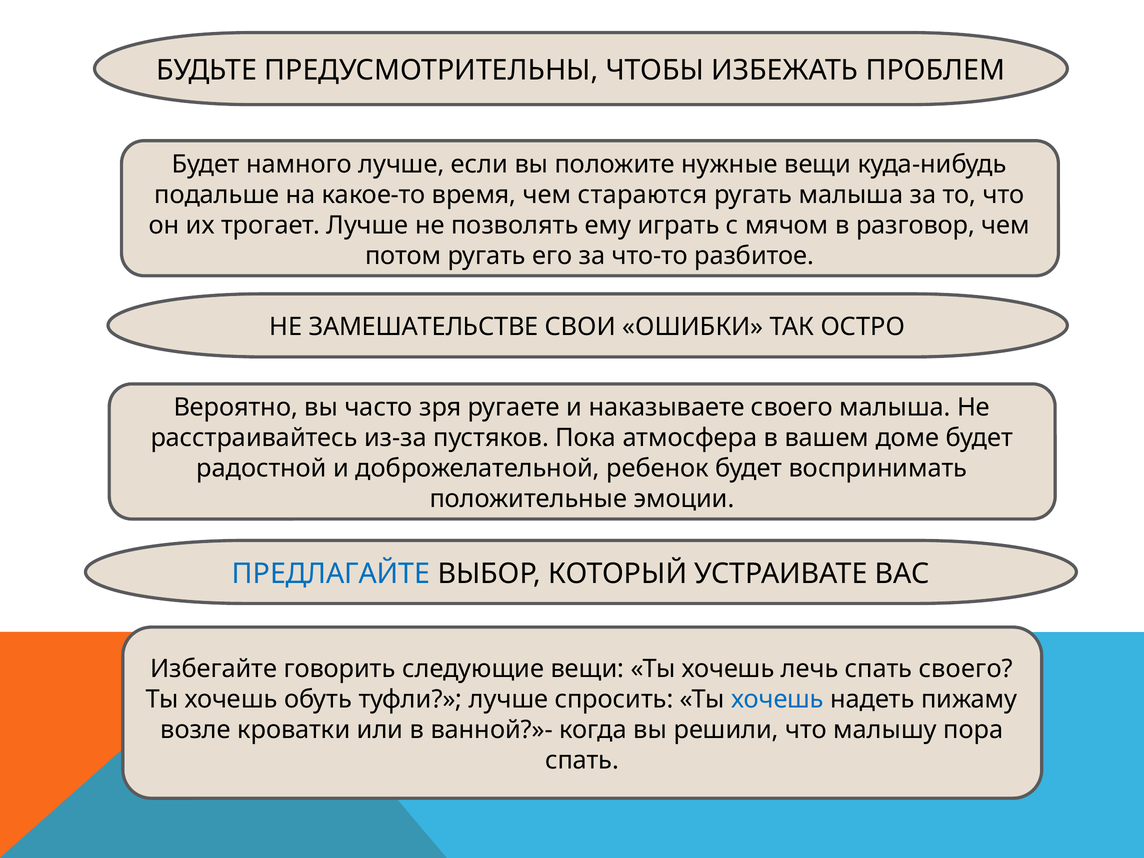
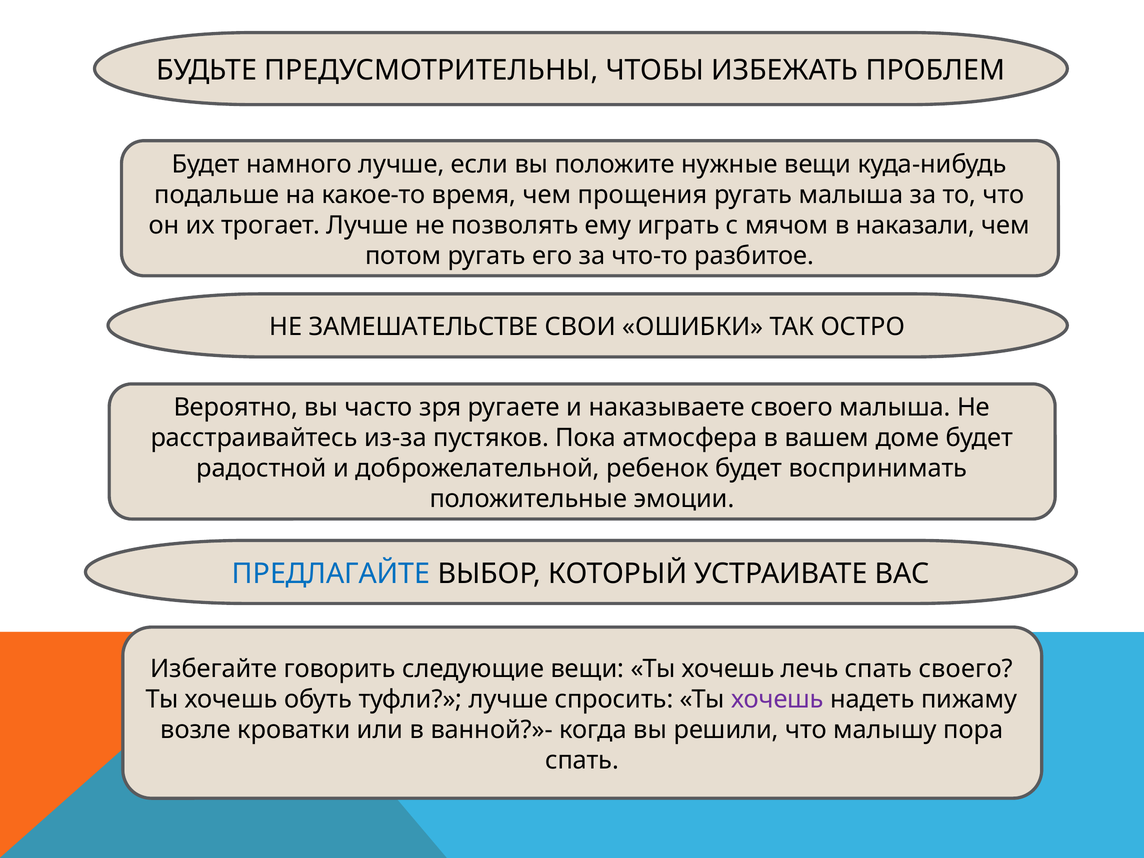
стараются: стараются -> прощения
разговор: разговор -> наказали
хочешь at (777, 699) colour: blue -> purple
